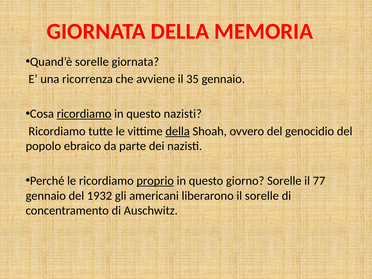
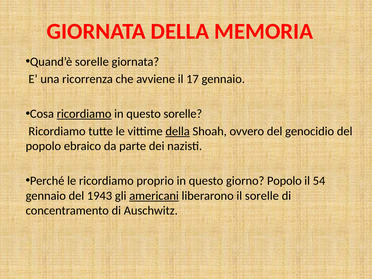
35: 35 -> 17
questo nazisti: nazisti -> sorelle
proprio underline: present -> none
giorno Sorelle: Sorelle -> Popolo
77: 77 -> 54
1932: 1932 -> 1943
americani underline: none -> present
